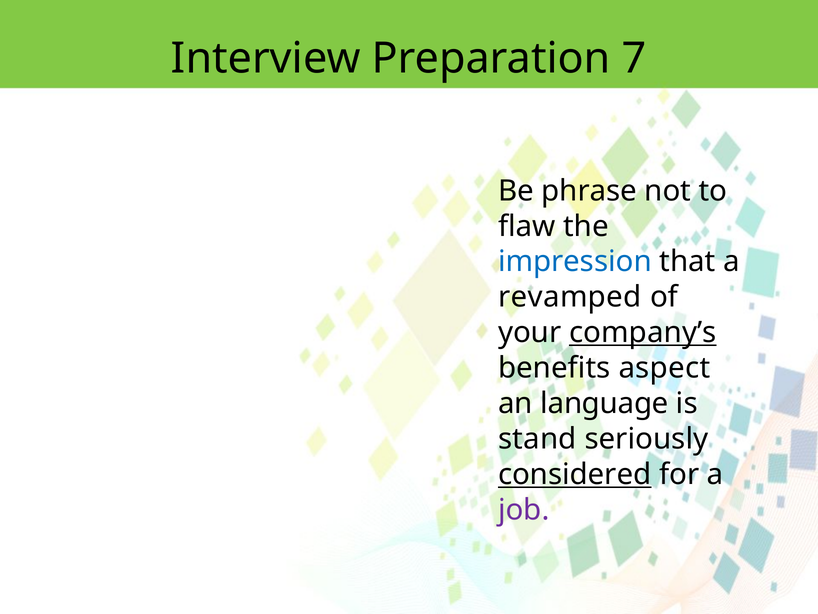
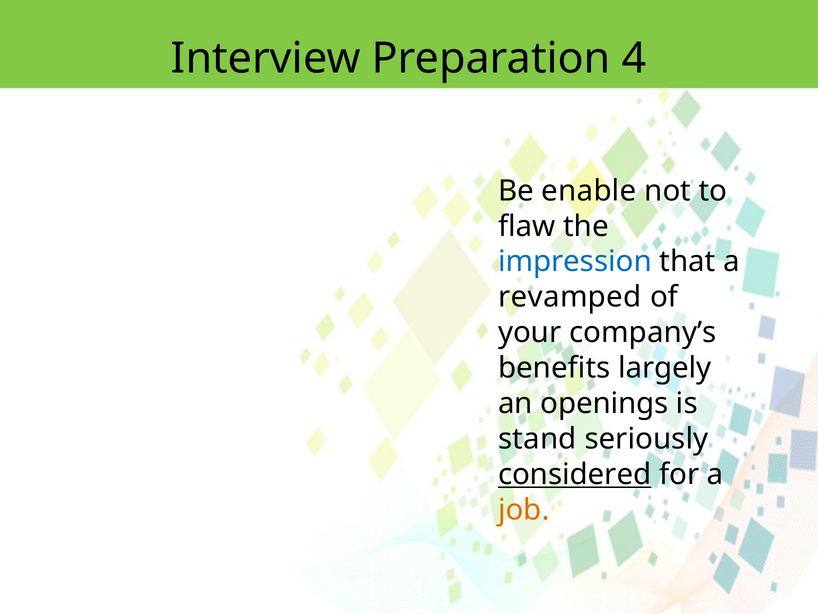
7: 7 -> 4
phrase: phrase -> enable
company’s underline: present -> none
aspect: aspect -> largely
language: language -> openings
job colour: purple -> orange
